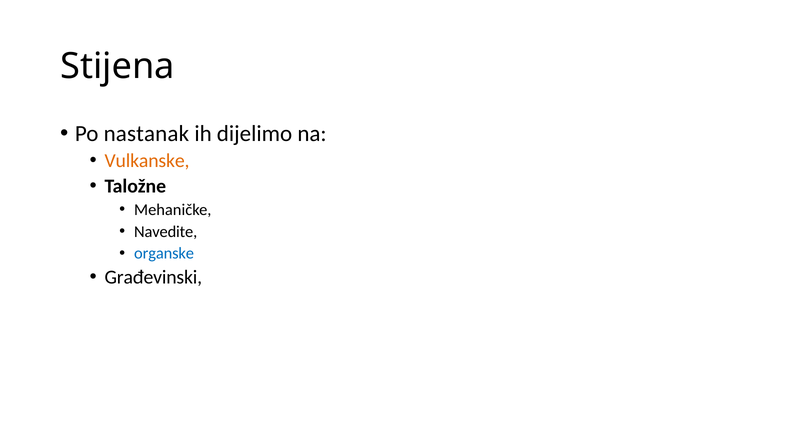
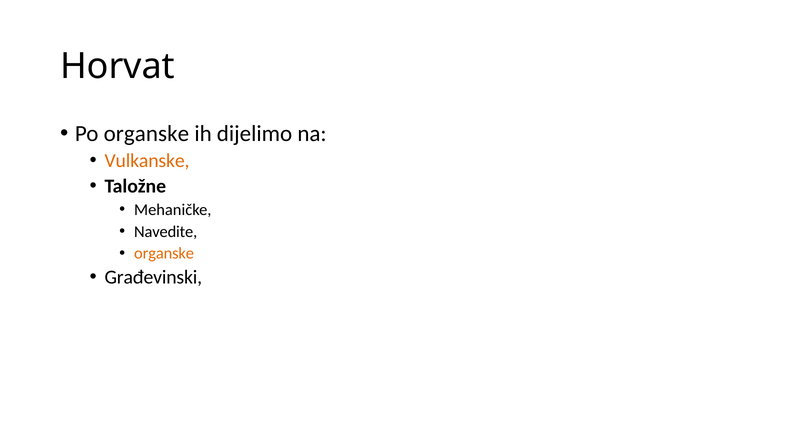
Stijena: Stijena -> Horvat
Po nastanak: nastanak -> organske
organske at (164, 253) colour: blue -> orange
